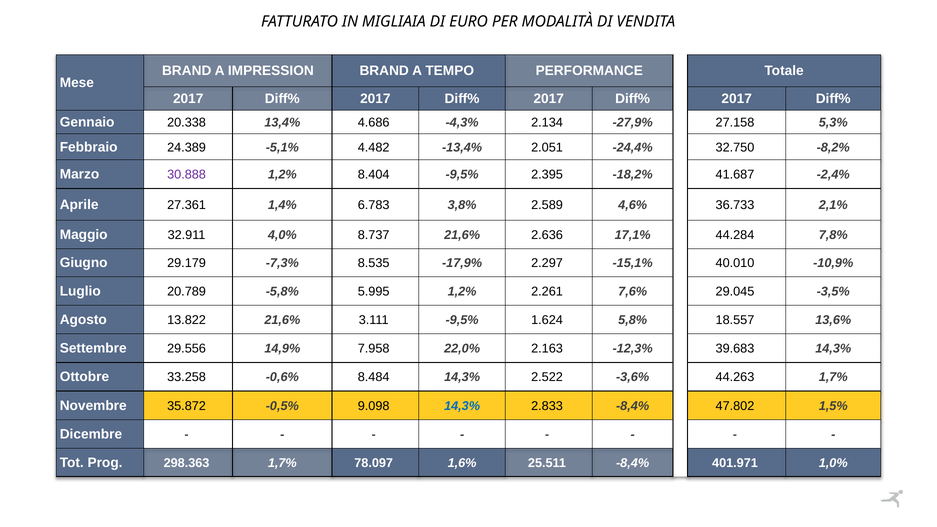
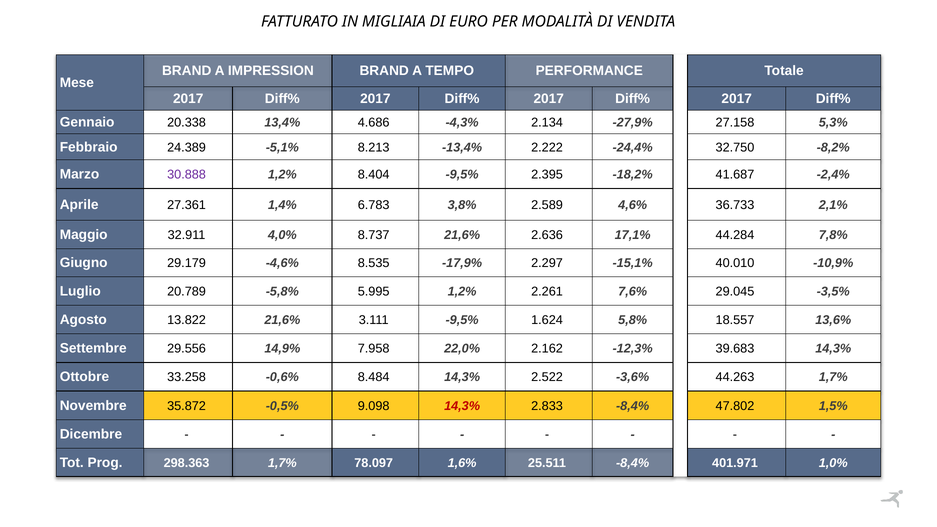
4.482: 4.482 -> 8.213
2.051: 2.051 -> 2.222
-7,3%: -7,3% -> -4,6%
2.163: 2.163 -> 2.162
14,3% at (462, 406) colour: blue -> red
